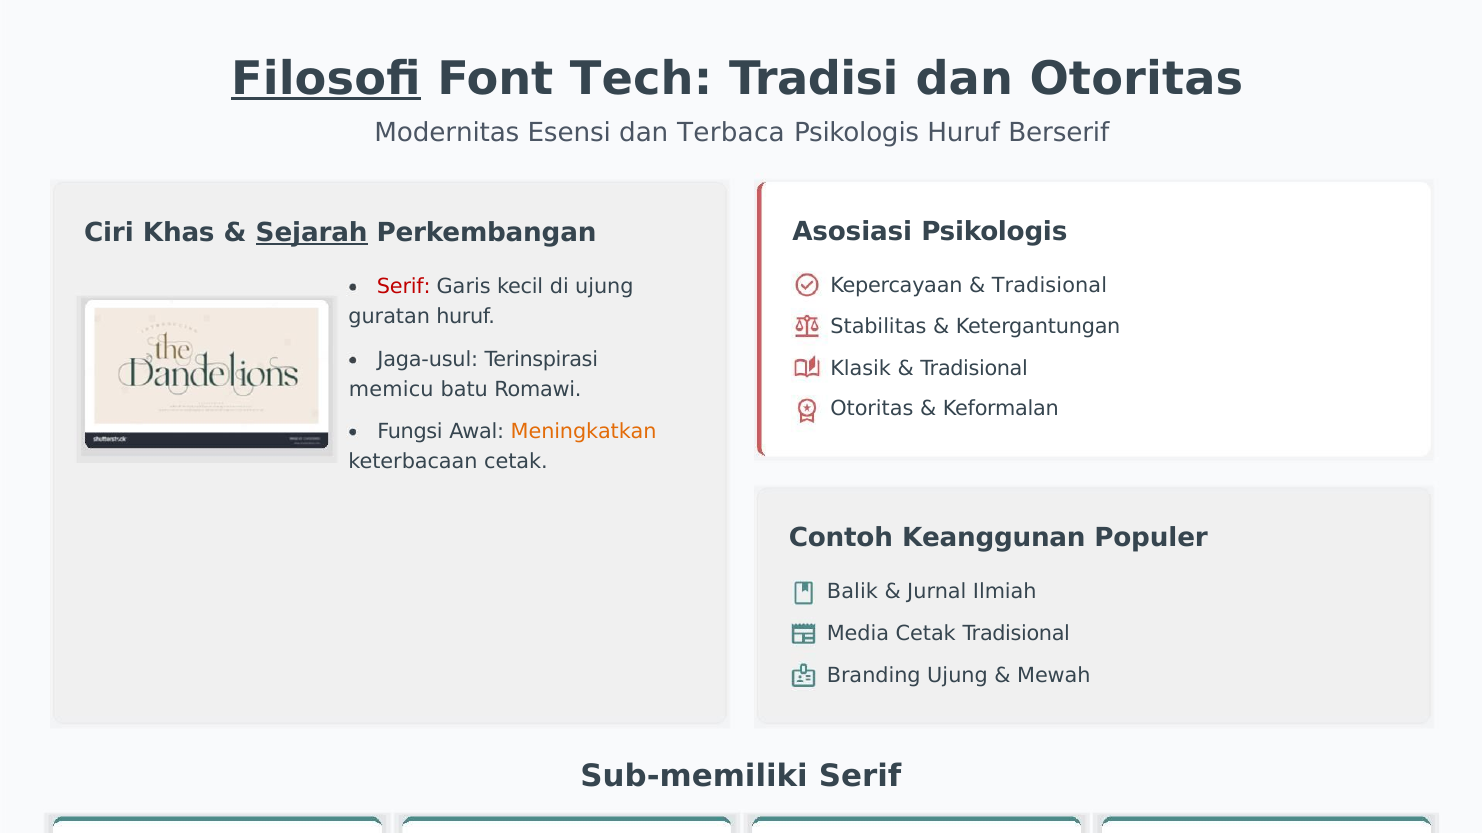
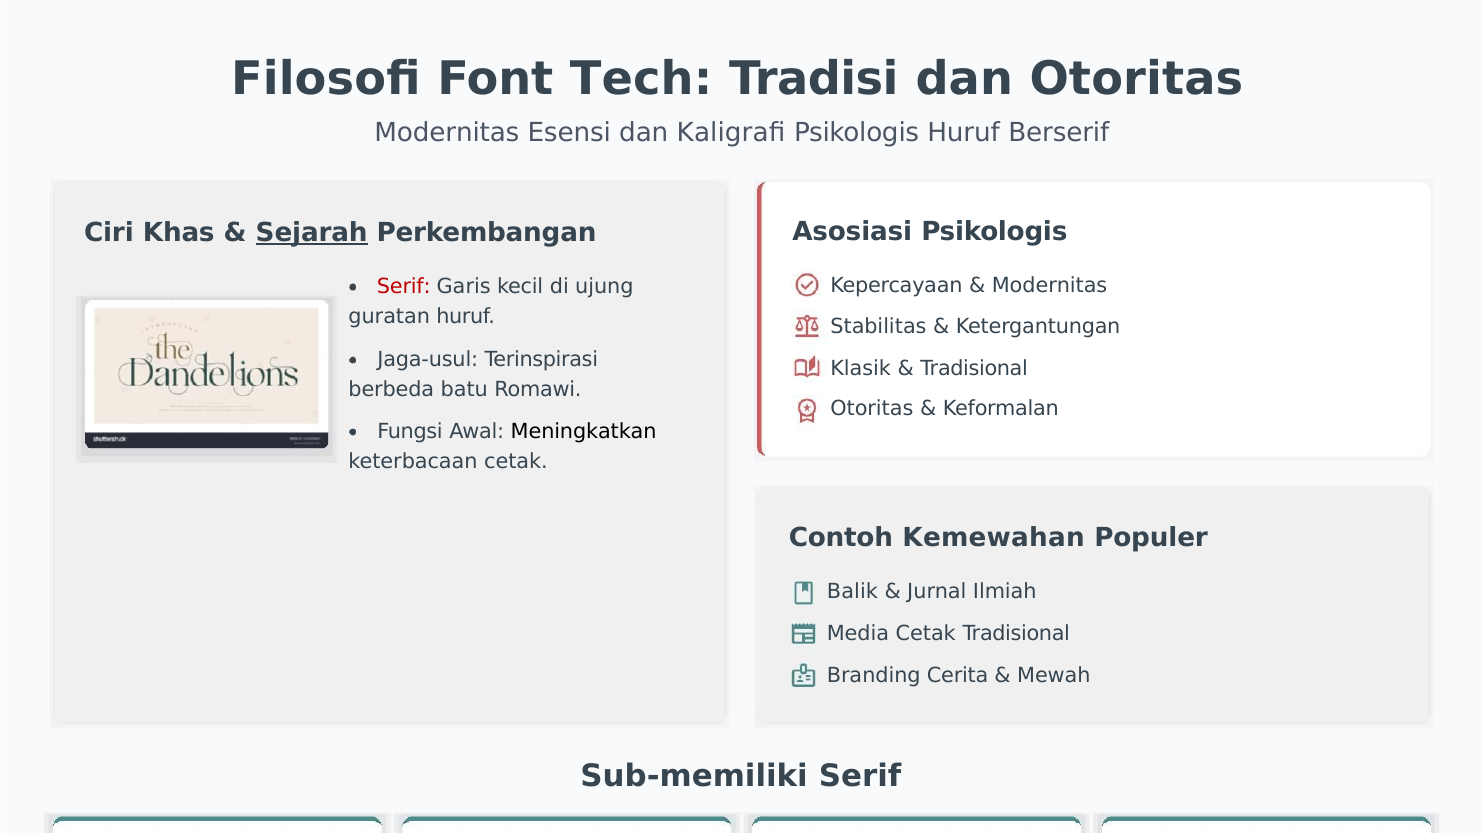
Filosoﬁ underline: present -> none
Terbaca: Terbaca -> Kaligraﬁ
Tradisional at (1049, 286): Tradisional -> Modernitas
memicu: memicu -> berbeda
Meningkatkan colour: orange -> black
Keanggunan: Keanggunan -> Kemewahan
Branding Ujung: Ujung -> Cerita
